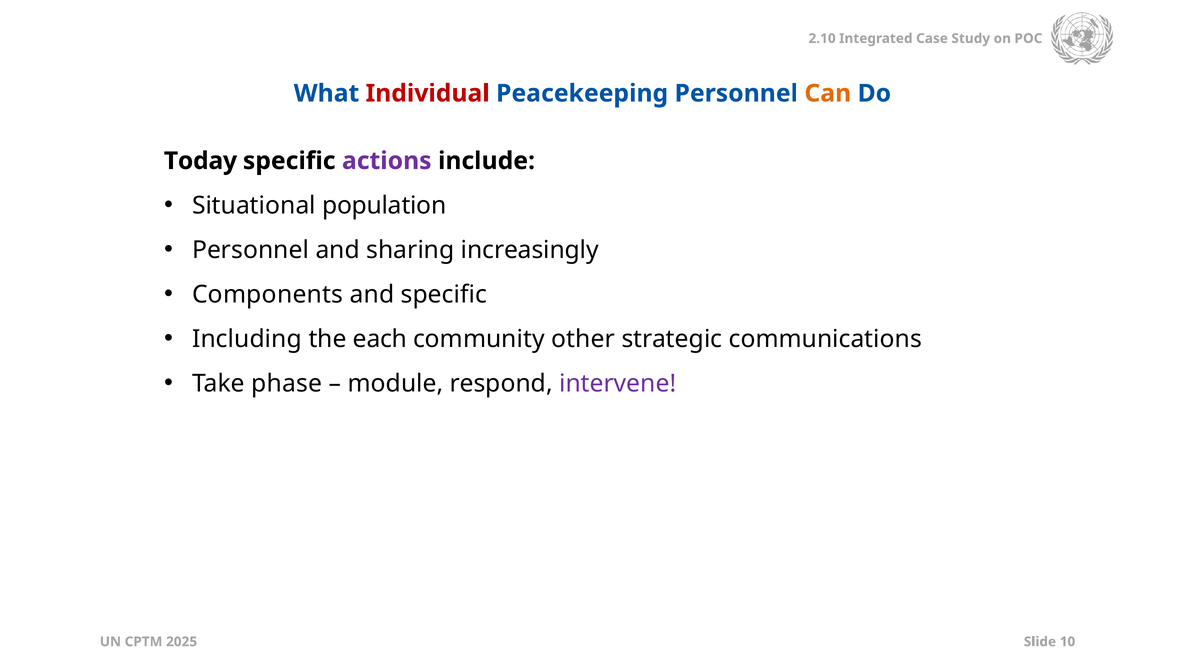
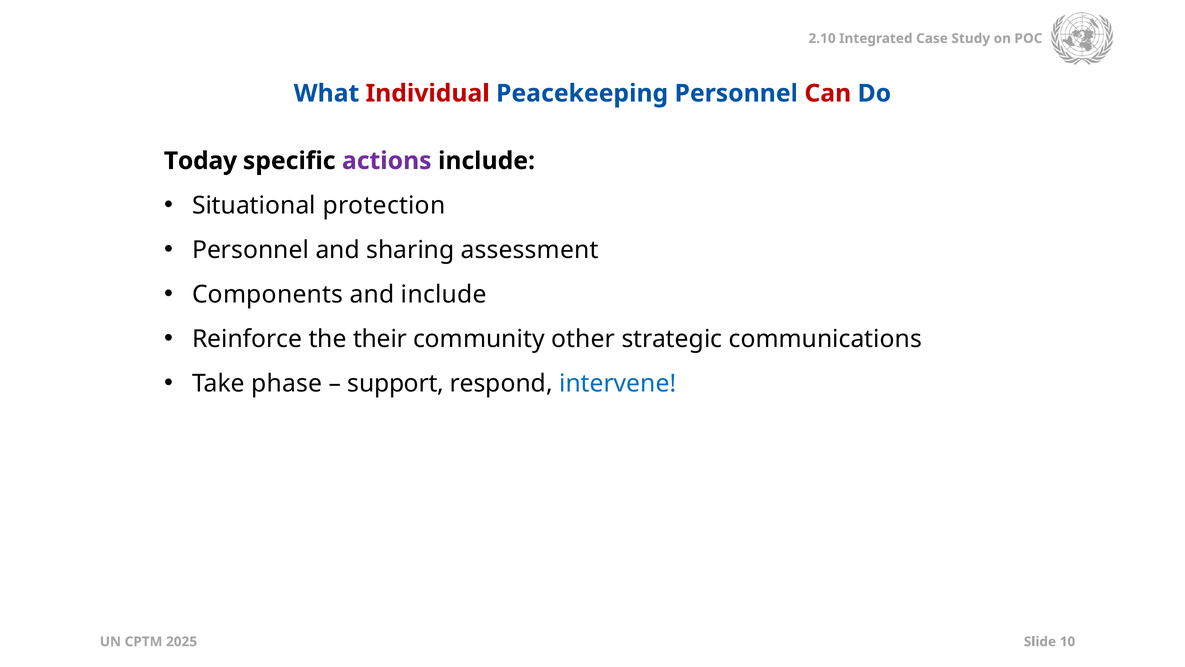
Can colour: orange -> red
population: population -> protection
increasingly: increasingly -> assessment
and specific: specific -> include
Including: Including -> Reinforce
each: each -> their
module: module -> support
intervene colour: purple -> blue
